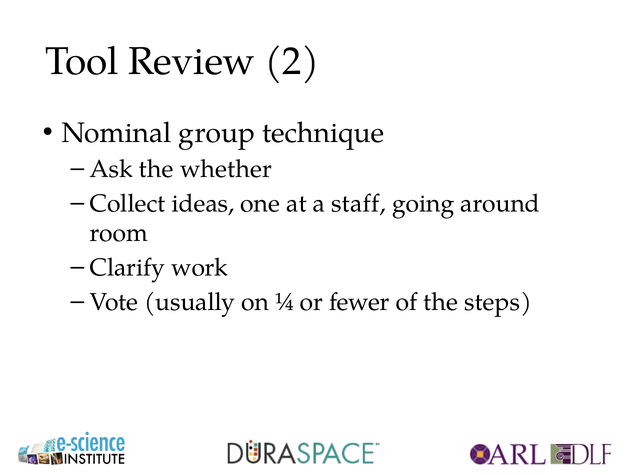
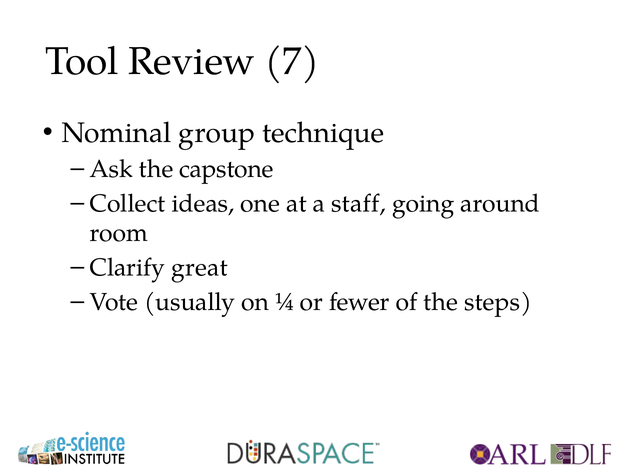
2: 2 -> 7
whether: whether -> capstone
work: work -> great
